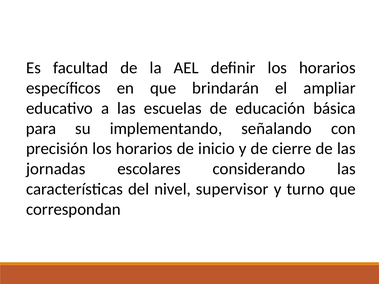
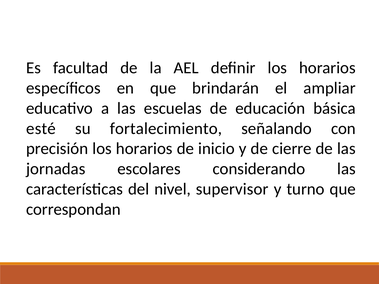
para: para -> esté
implementando: implementando -> fortalecimiento
